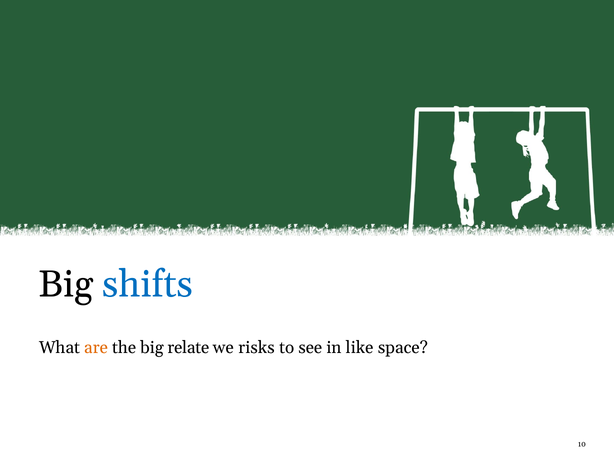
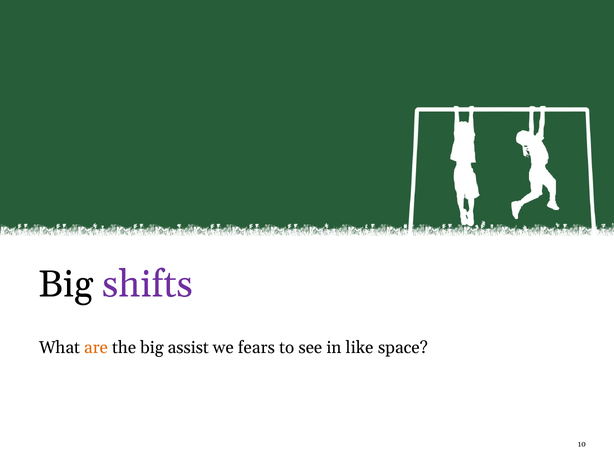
shifts colour: blue -> purple
relate: relate -> assist
risks: risks -> fears
